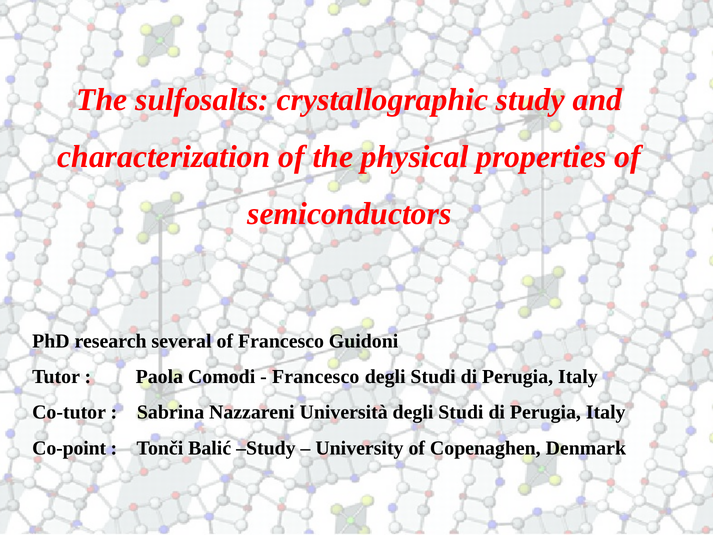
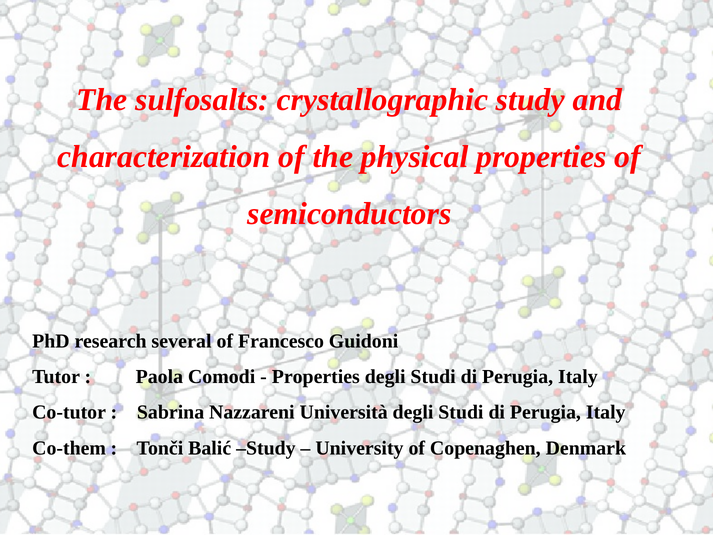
Francesco at (316, 377): Francesco -> Properties
Co-point: Co-point -> Co-them
